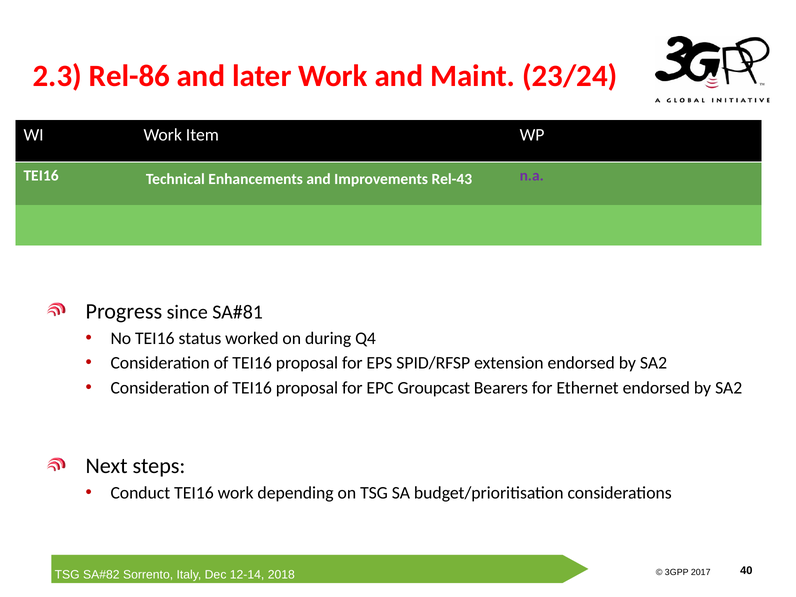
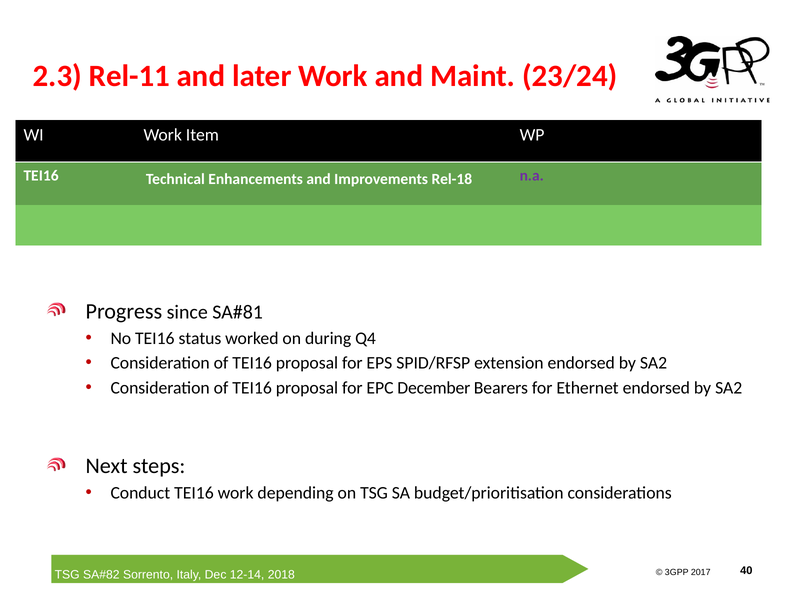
Rel-86: Rel-86 -> Rel-11
Rel-43: Rel-43 -> Rel-18
Groupcast: Groupcast -> December
